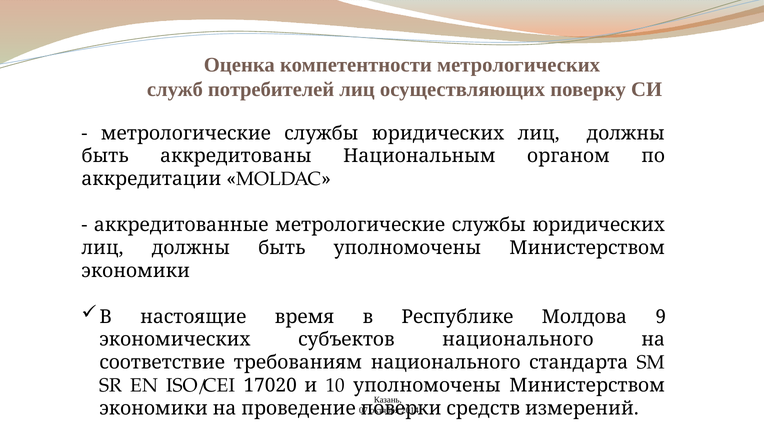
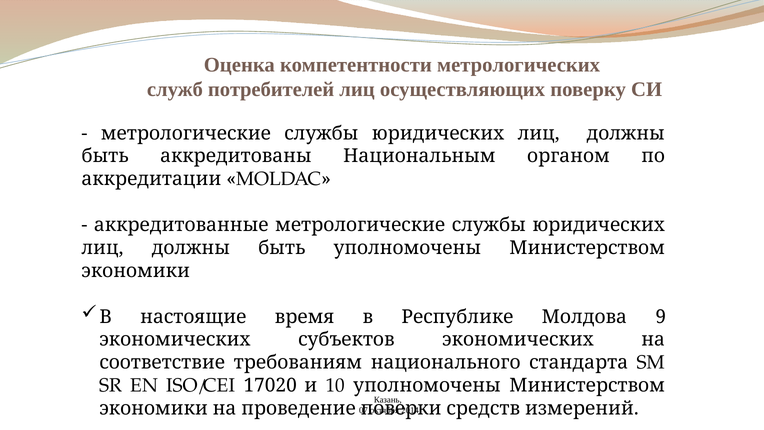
субъектов национального: национального -> экономических
